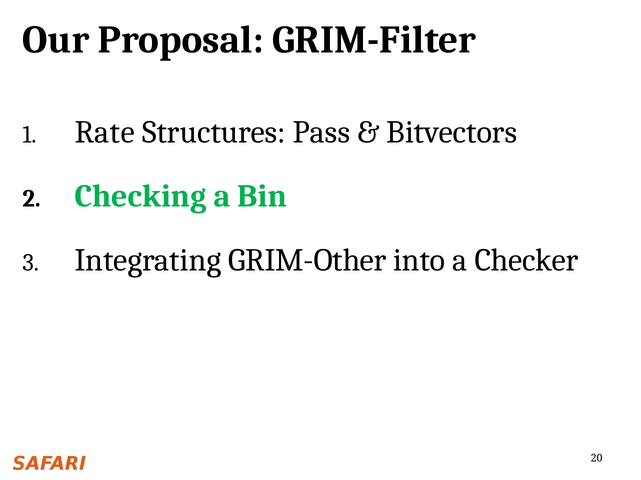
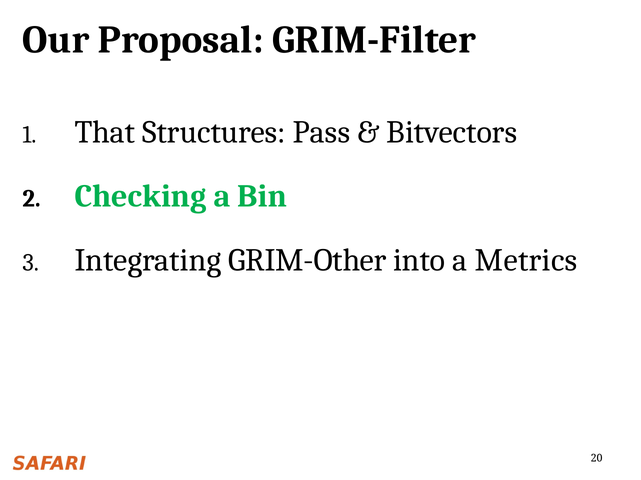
Rate: Rate -> That
Checker: Checker -> Metrics
